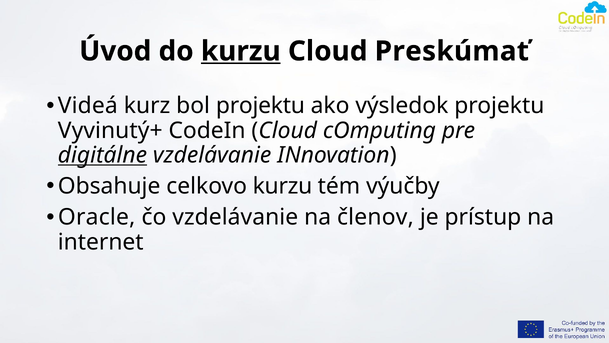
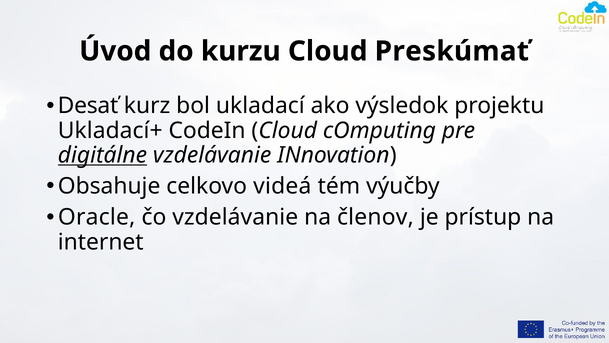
kurzu at (241, 51) underline: present -> none
Videá: Videá -> Desať
bol projektu: projektu -> ukladací
Vyvinutý+: Vyvinutý+ -> Ukladací+
celkovo kurzu: kurzu -> videá
